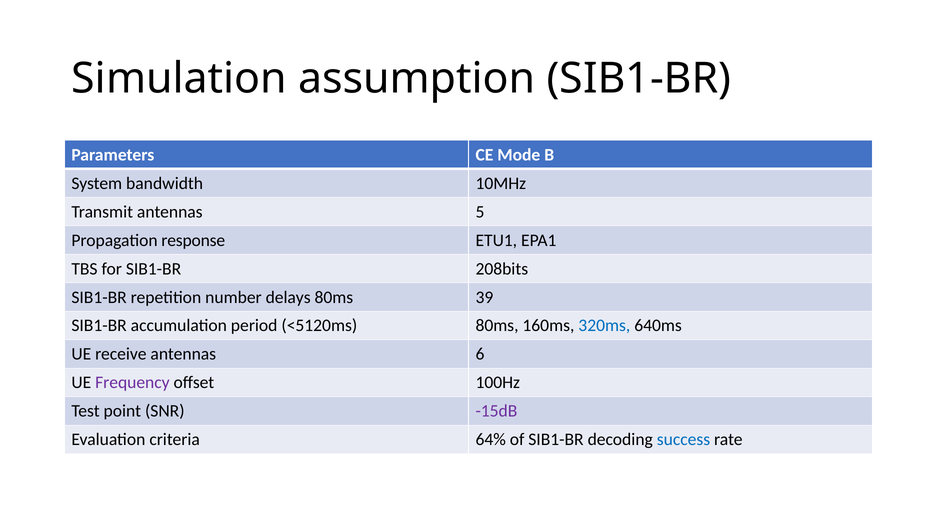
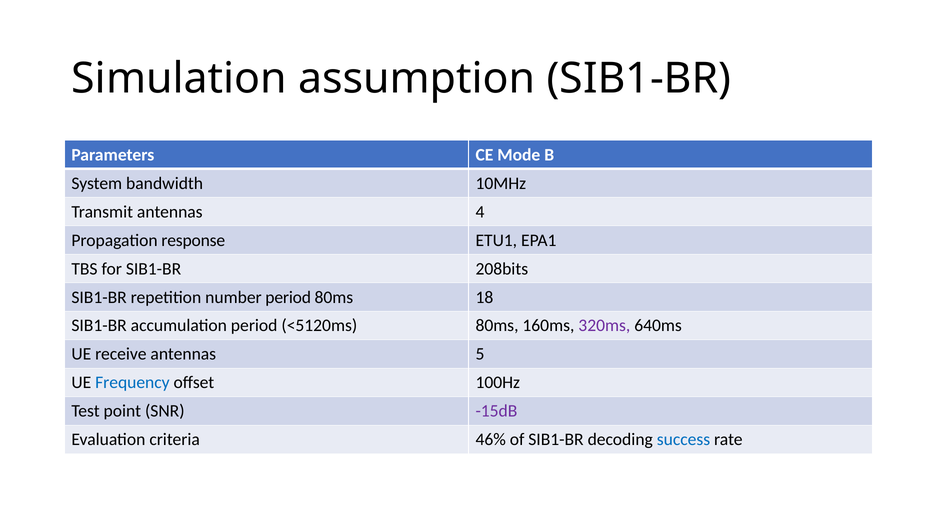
5: 5 -> 4
number delays: delays -> period
39: 39 -> 18
320ms colour: blue -> purple
6: 6 -> 5
Frequency colour: purple -> blue
64%: 64% -> 46%
